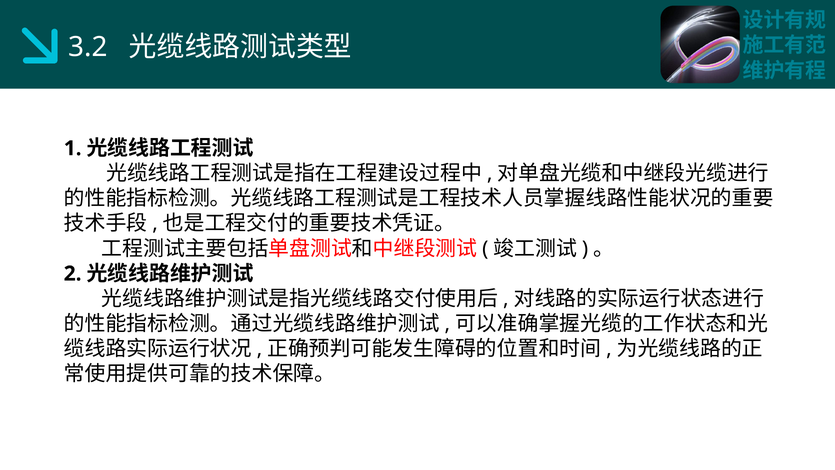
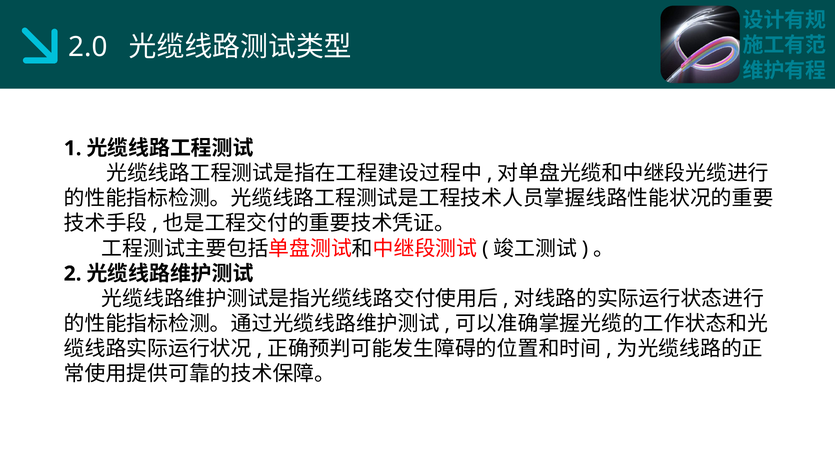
3.2: 3.2 -> 2.0
